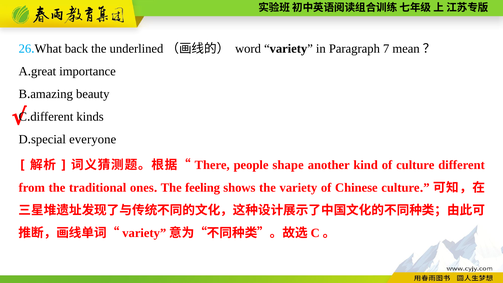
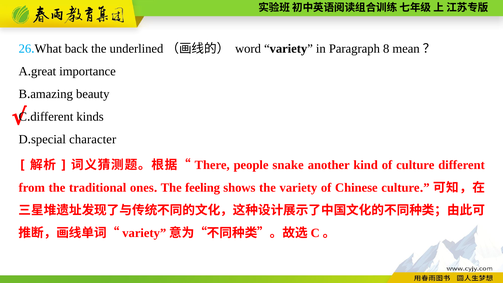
7: 7 -> 8
everyone: everyone -> character
shape: shape -> snake
